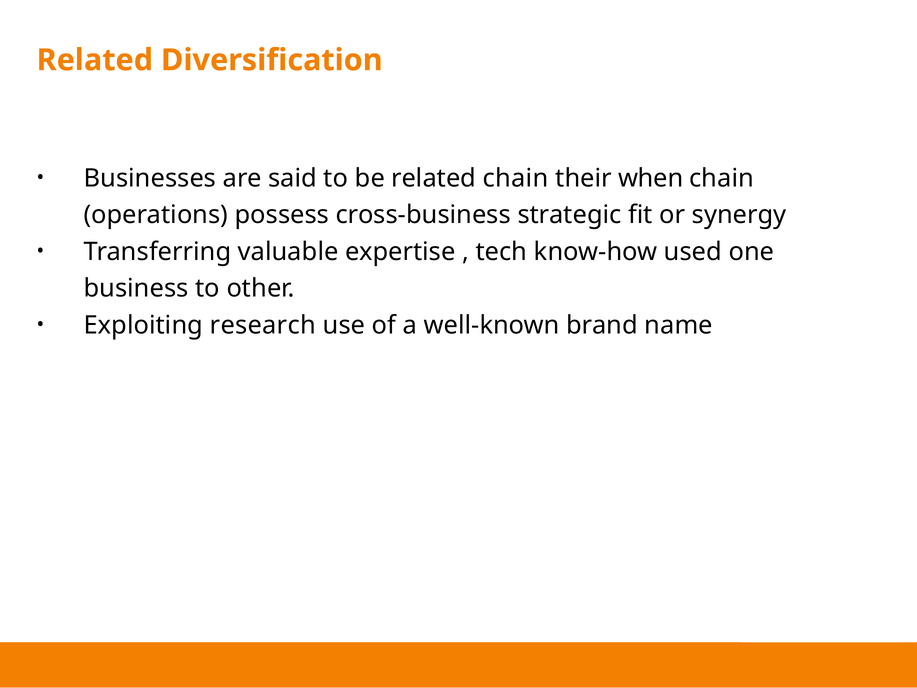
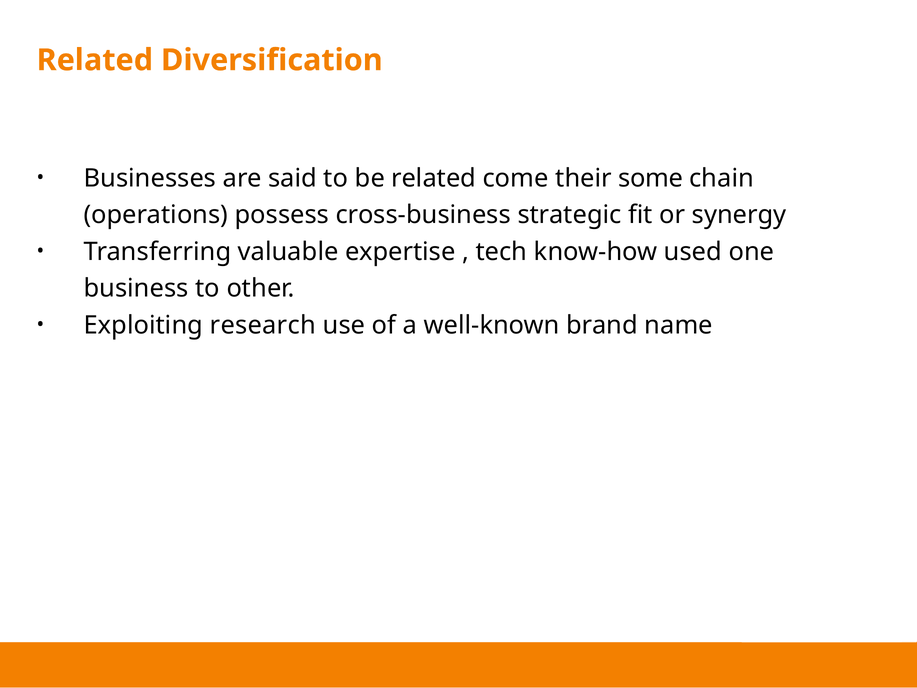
related chain: chain -> come
when: when -> some
